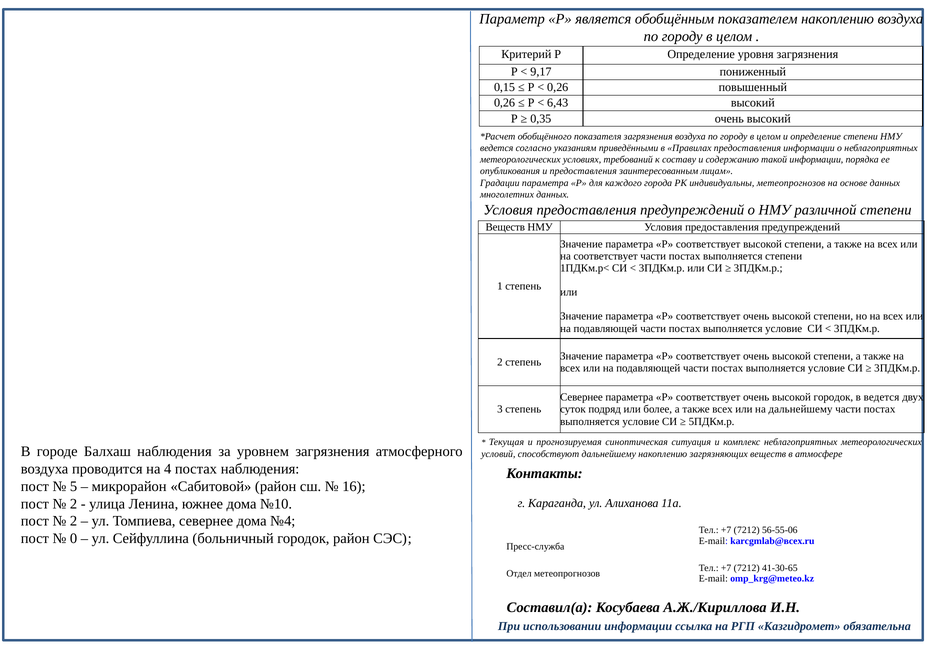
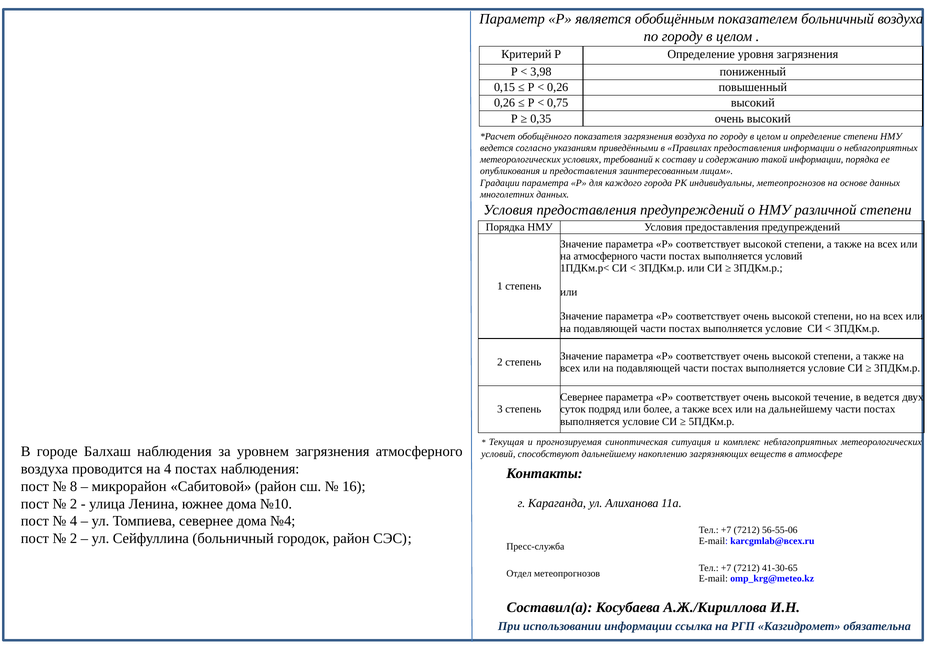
показателем накоплению: накоплению -> больничный
9,17: 9,17 -> 3,98
6,43: 6,43 -> 0,75
Веществ at (505, 227): Веществ -> Порядка
на соответствует: соответствует -> атмосферного
выполняется степени: степени -> условий
высокой городок: городок -> течение
5: 5 -> 8
2 at (74, 522): 2 -> 4
0 at (74, 539): 0 -> 2
